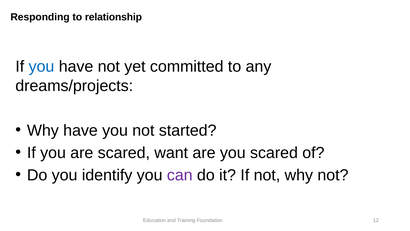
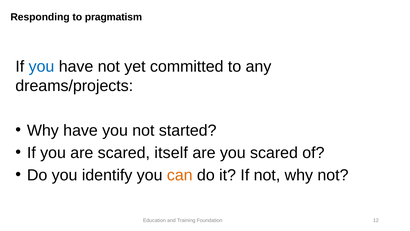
relationship: relationship -> pragmatism
want: want -> itself
can colour: purple -> orange
